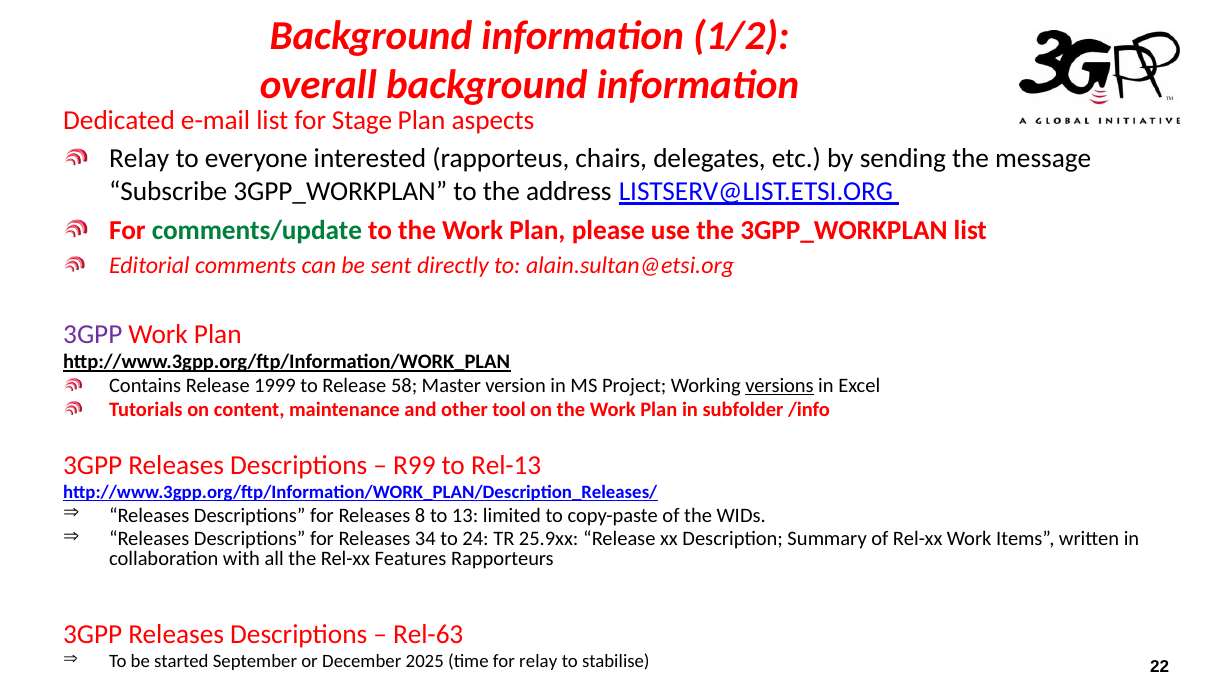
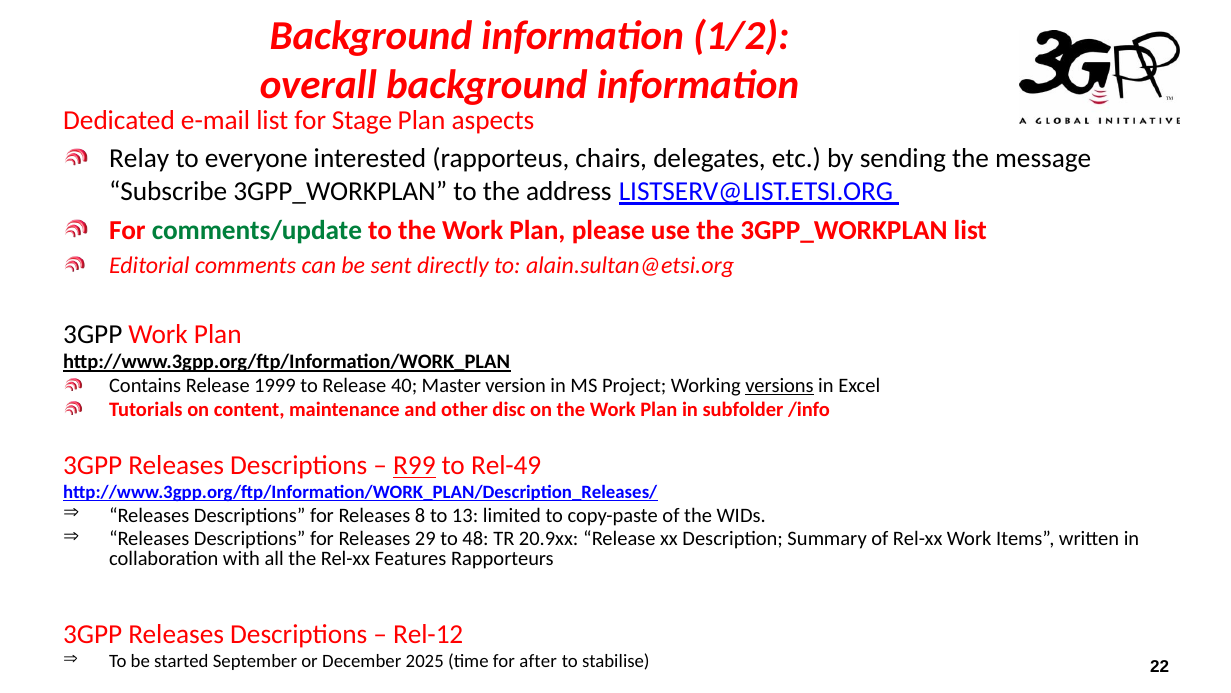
3GPP at (93, 334) colour: purple -> black
58: 58 -> 40
tool: tool -> disc
R99 underline: none -> present
Rel-13: Rel-13 -> Rel-49
34: 34 -> 29
24: 24 -> 48
25.9xx: 25.9xx -> 20.9xx
Rel-63: Rel-63 -> Rel-12
for relay: relay -> after
